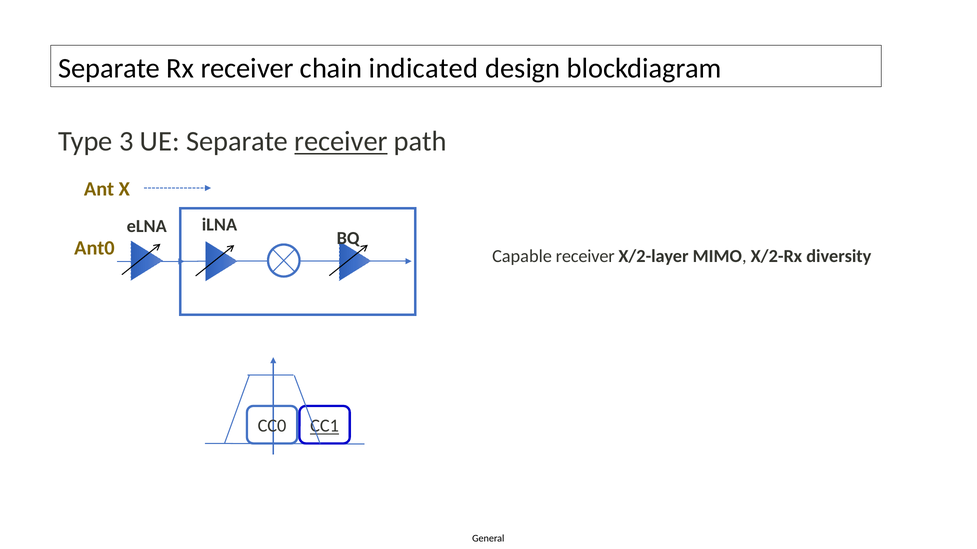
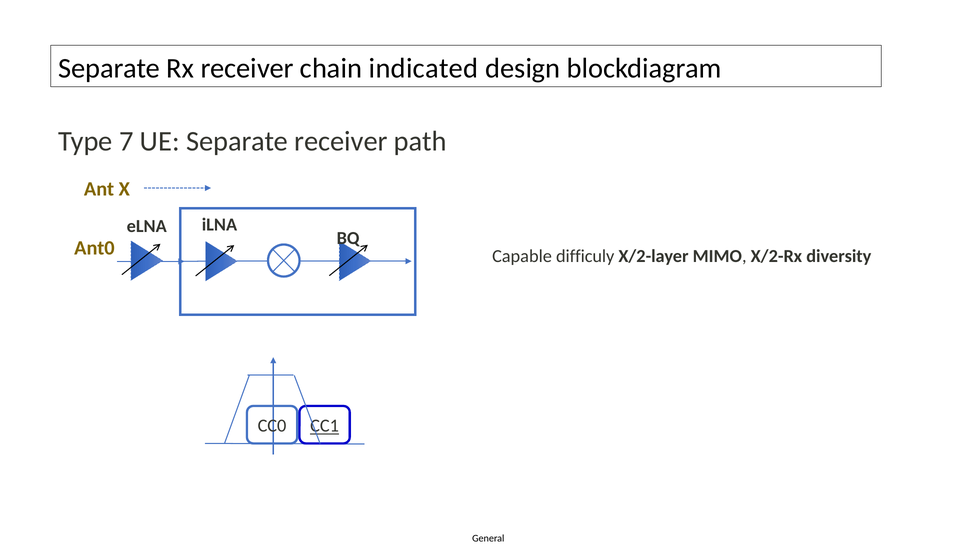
3: 3 -> 7
receiver at (341, 142) underline: present -> none
Capable receiver: receiver -> difficuly
